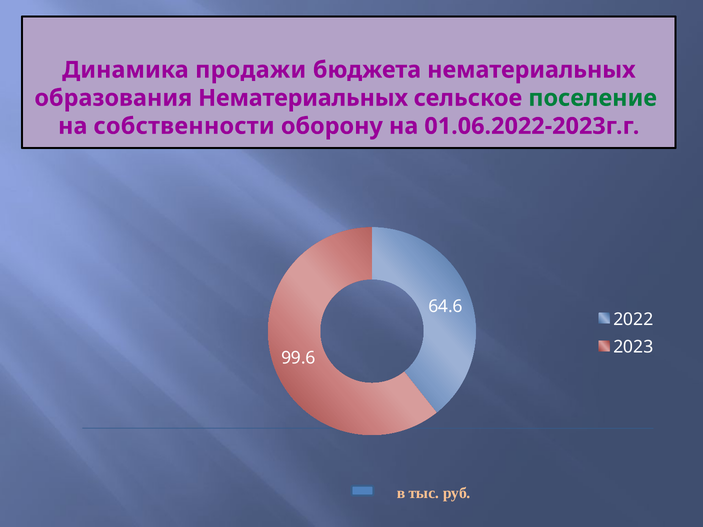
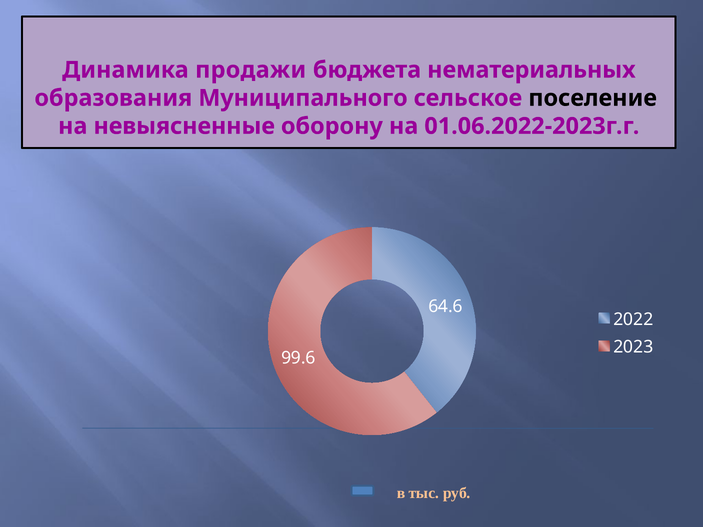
образования Нематериальных: Нематериальных -> Муниципального
поселение colour: green -> black
собственности: собственности -> невыясненные
